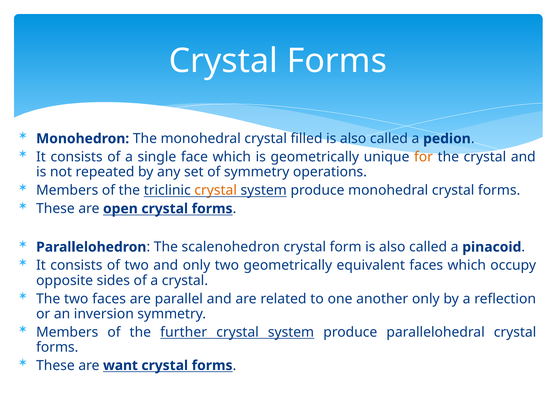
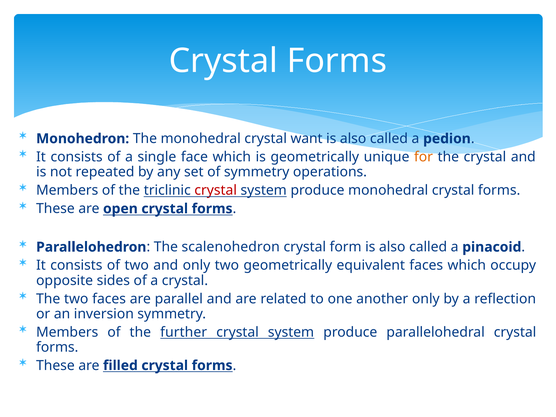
filled: filled -> want
crystal at (216, 190) colour: orange -> red
want: want -> filled
